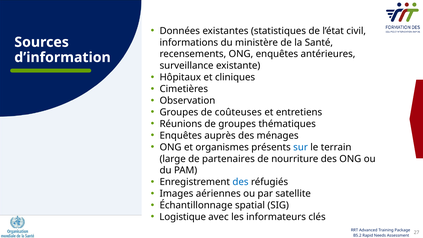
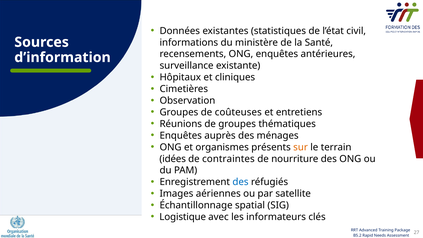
sur colour: blue -> orange
large: large -> idées
partenaires: partenaires -> contraintes
